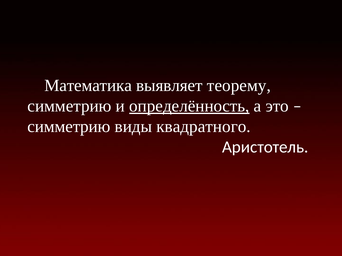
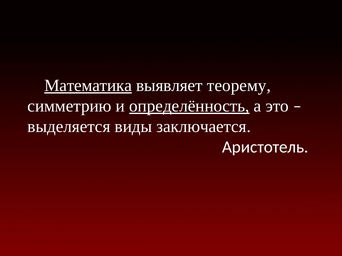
Математика underline: none -> present
симметрию at (69, 127): симметрию -> выделяется
квадратного: квадратного -> заключается
